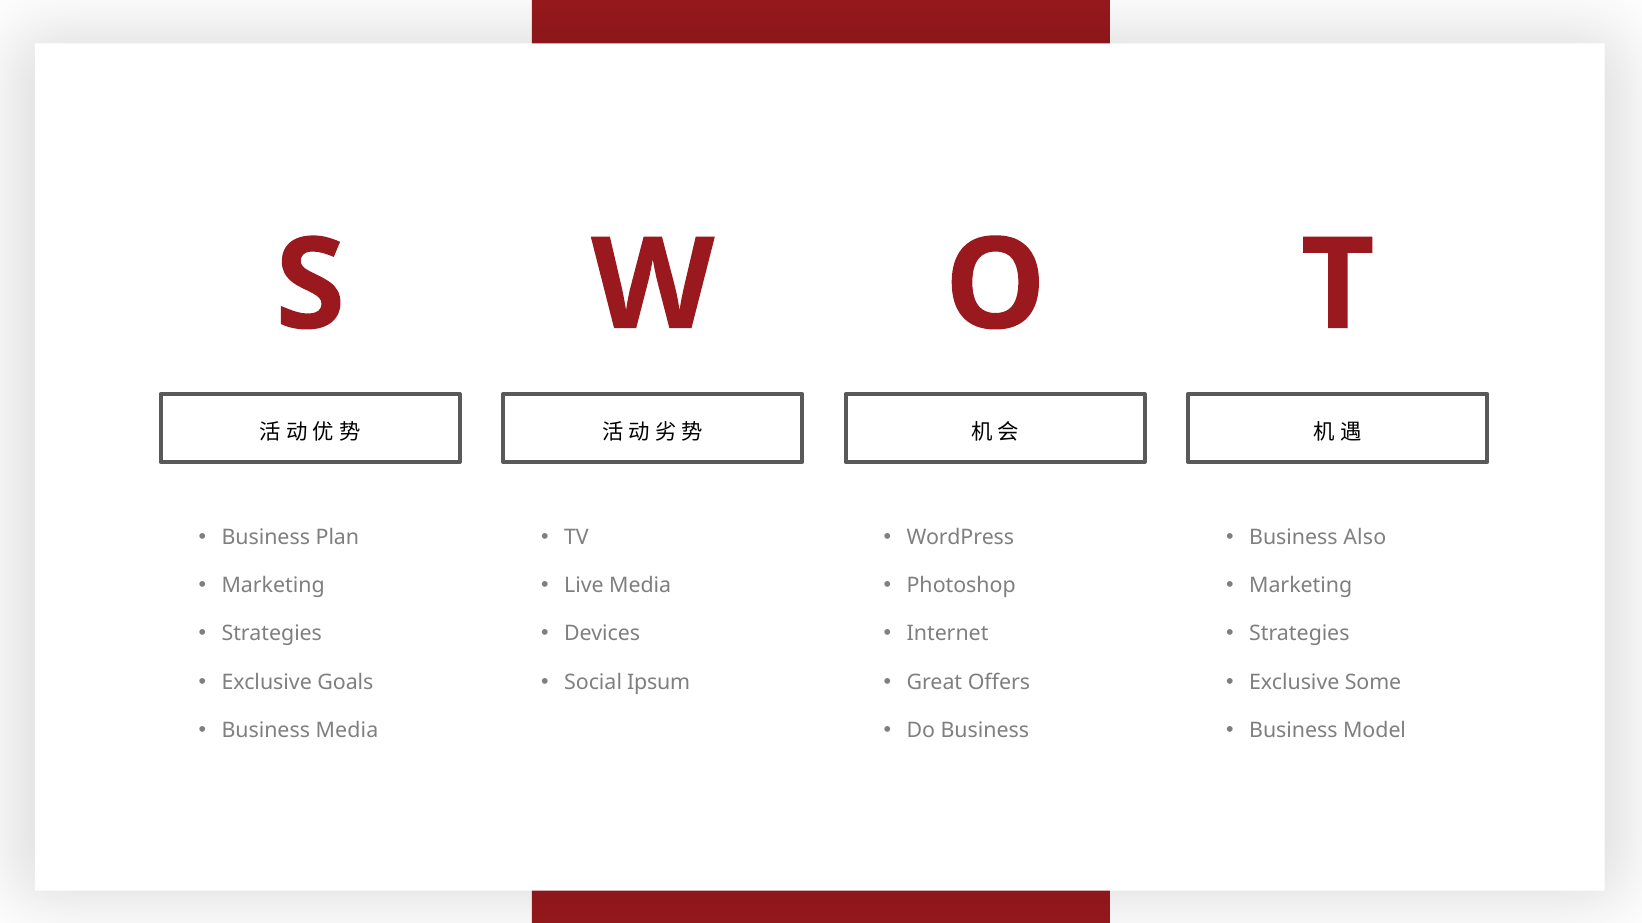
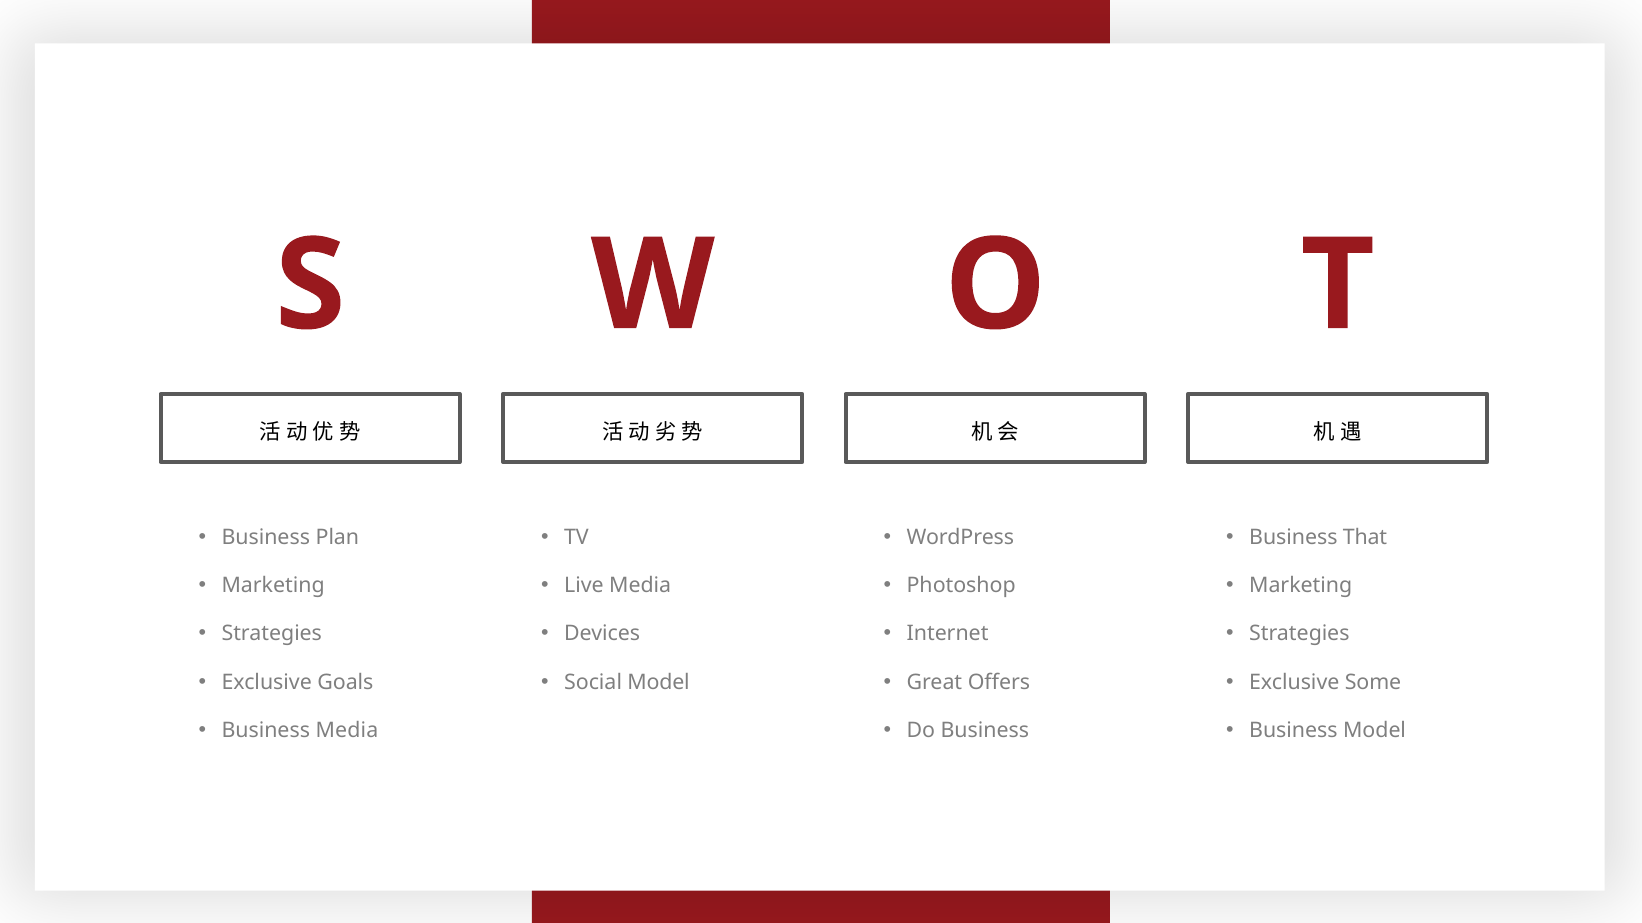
Also: Also -> That
Social Ipsum: Ipsum -> Model
